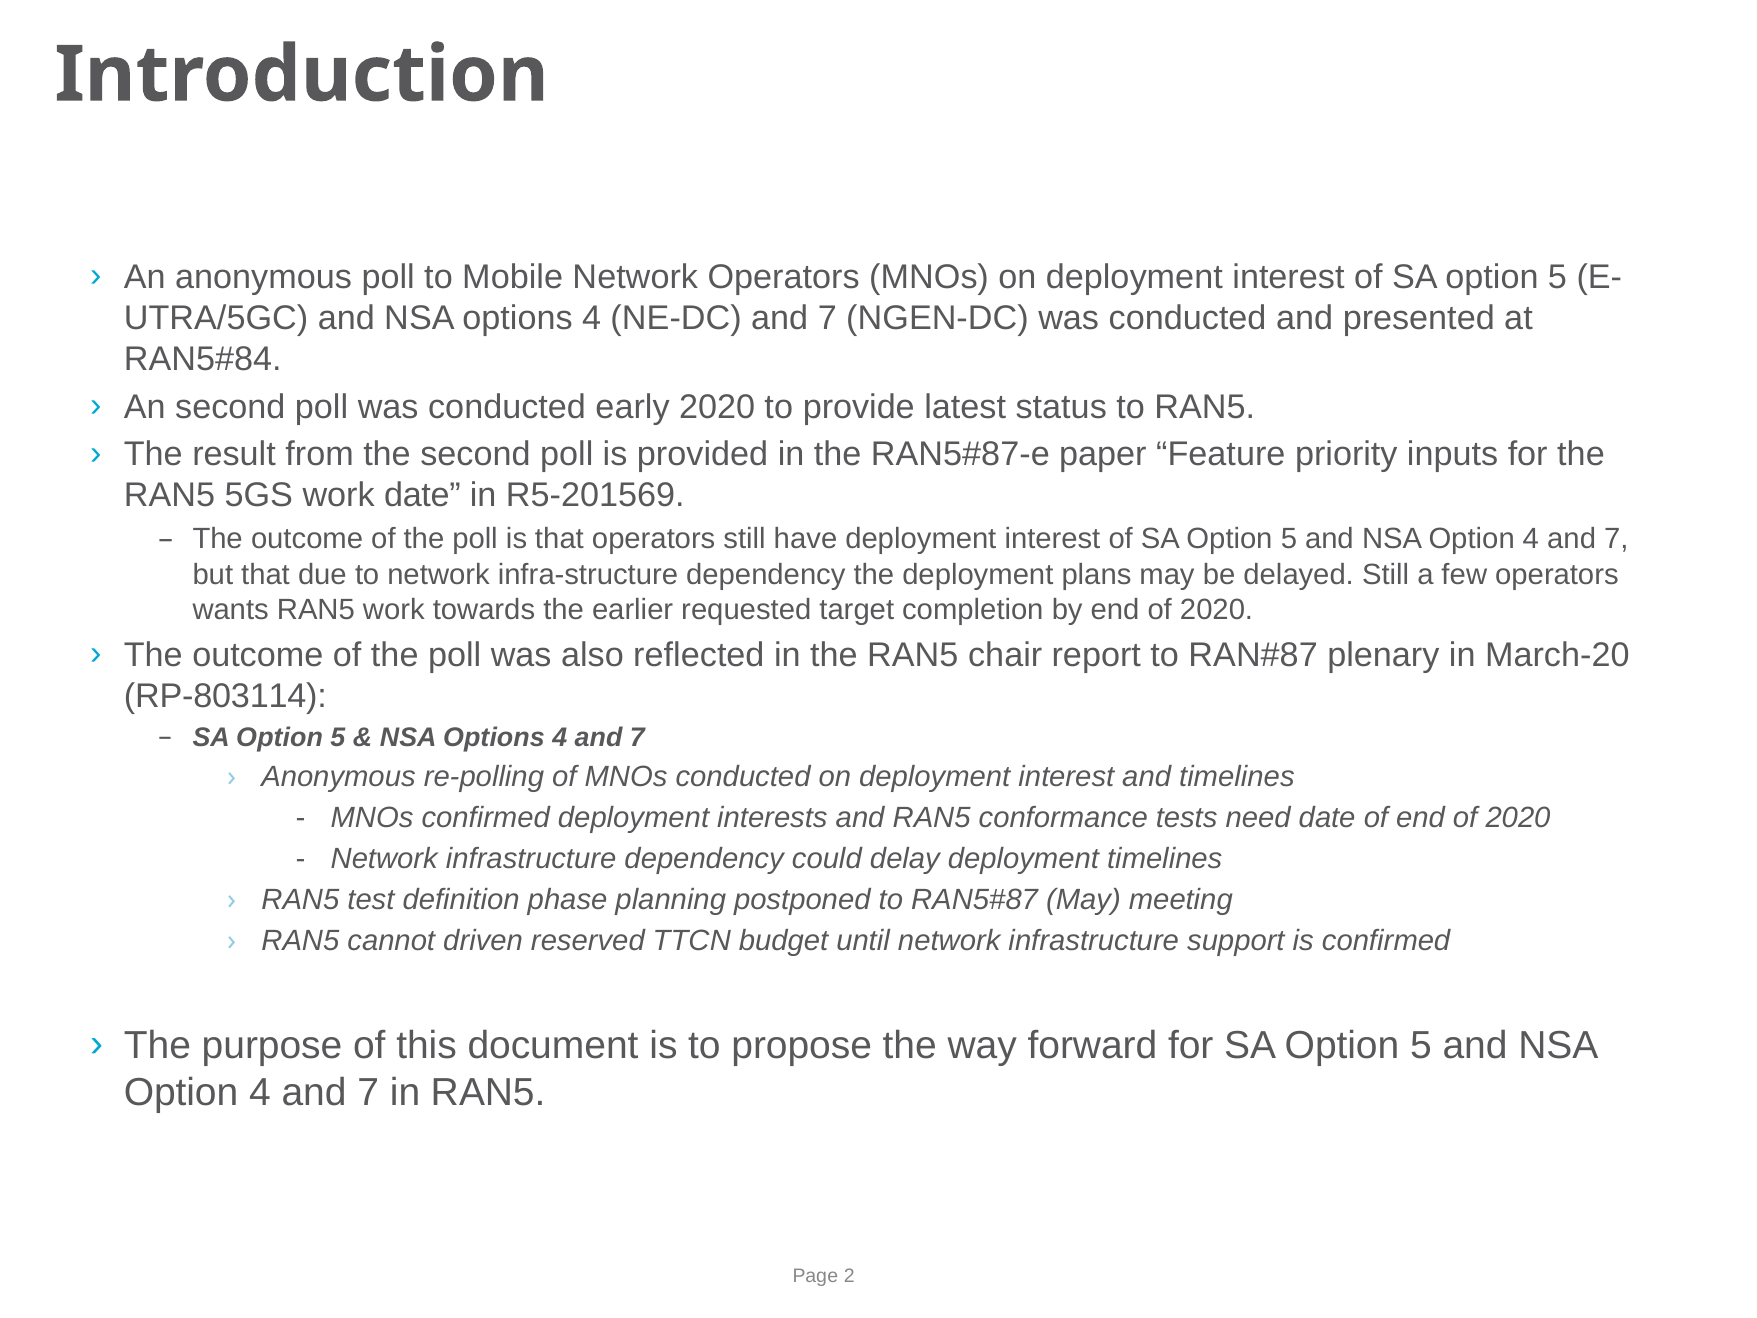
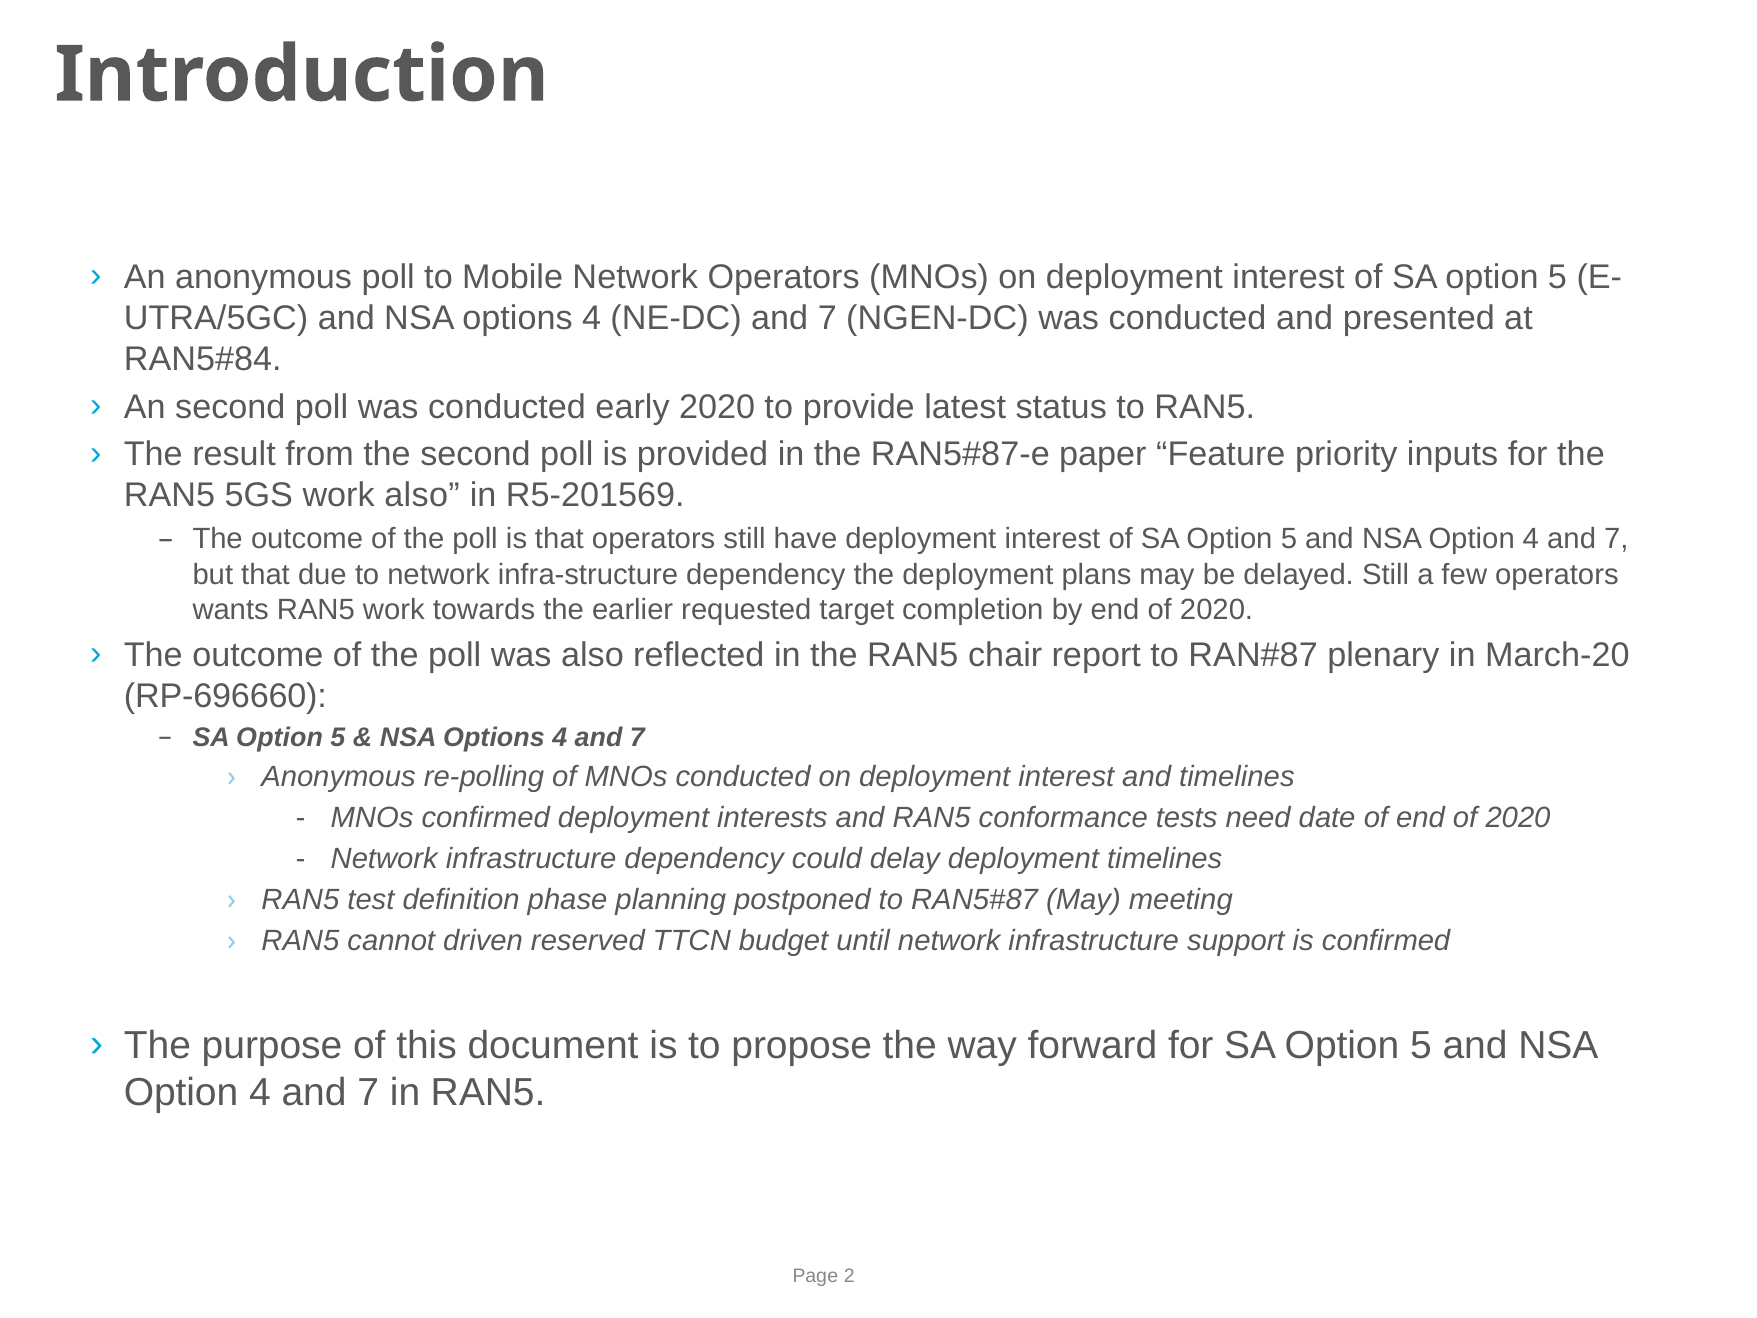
work date: date -> also
RP-803114: RP-803114 -> RP-696660
